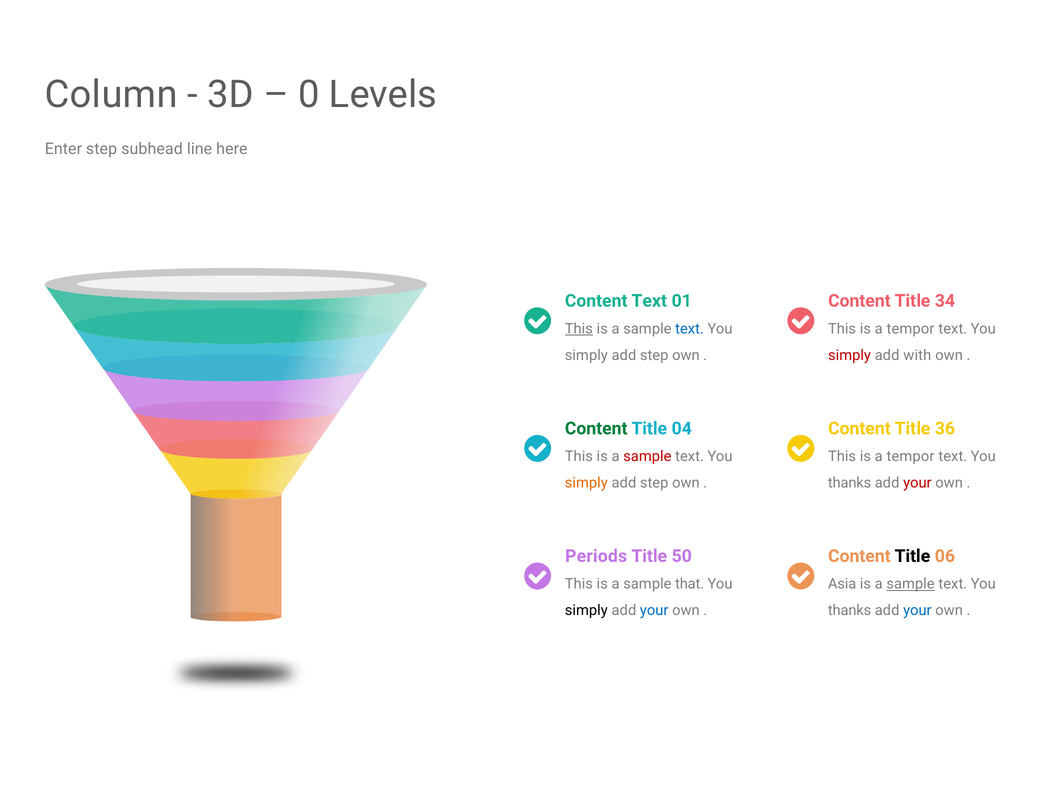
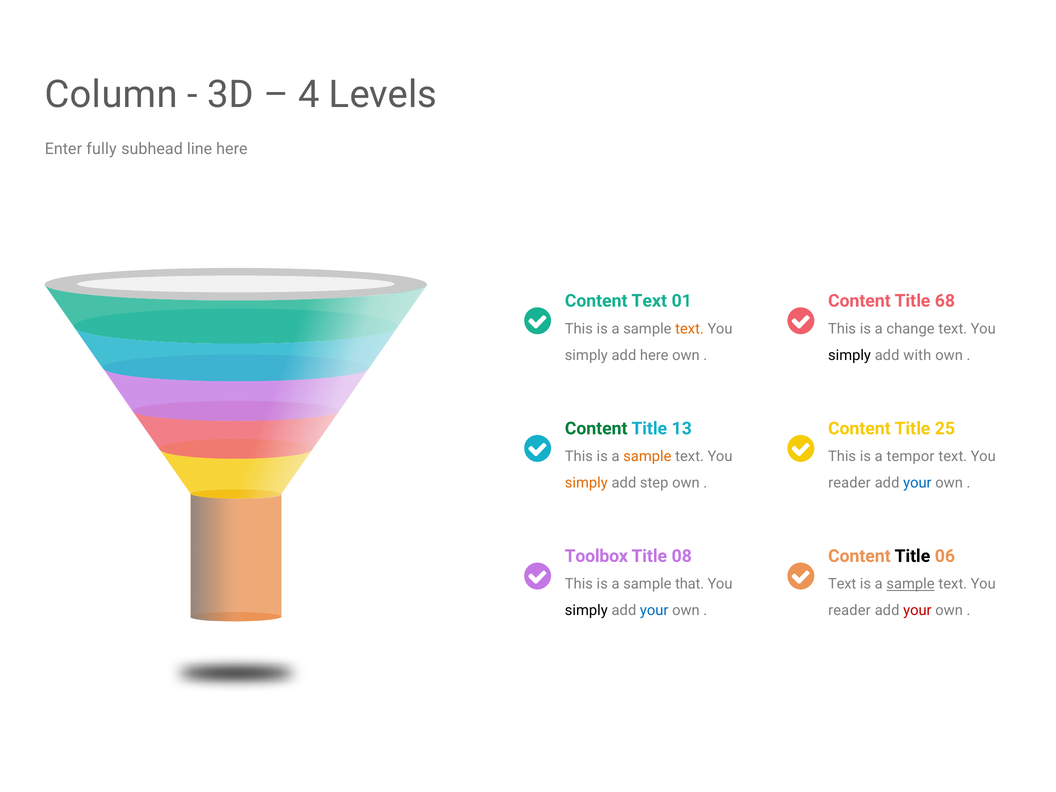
0: 0 -> 4
Enter step: step -> fully
34: 34 -> 68
This at (579, 329) underline: present -> none
text at (690, 329) colour: blue -> orange
tempor at (910, 329): tempor -> change
step at (654, 355): step -> here
simply at (850, 355) colour: red -> black
04: 04 -> 13
36: 36 -> 25
sample at (647, 457) colour: red -> orange
thanks at (850, 483): thanks -> reader
your at (917, 483) colour: red -> blue
Periods: Periods -> Toolbox
50: 50 -> 08
Asia at (842, 584): Asia -> Text
thanks at (850, 611): thanks -> reader
your at (917, 611) colour: blue -> red
